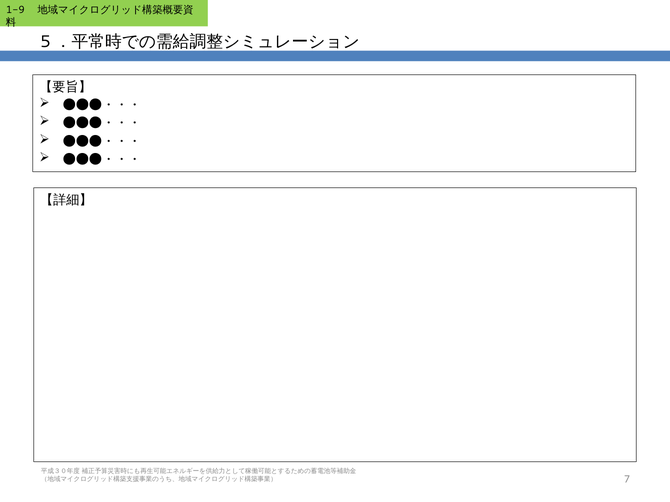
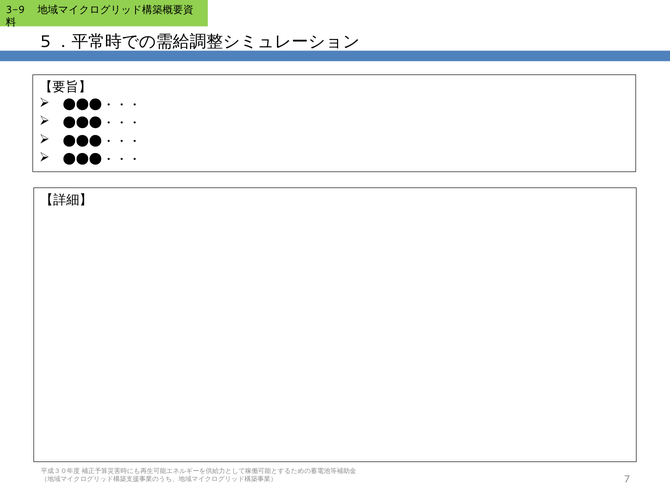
1-9: 1-9 -> 3-9
